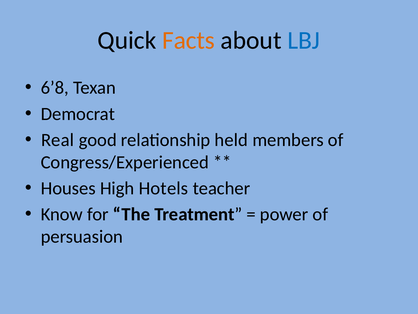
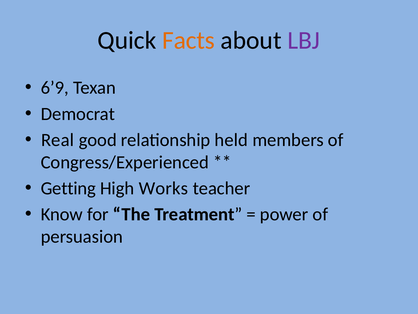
LBJ colour: blue -> purple
6’8: 6’8 -> 6’9
Houses: Houses -> Getting
Hotels: Hotels -> Works
